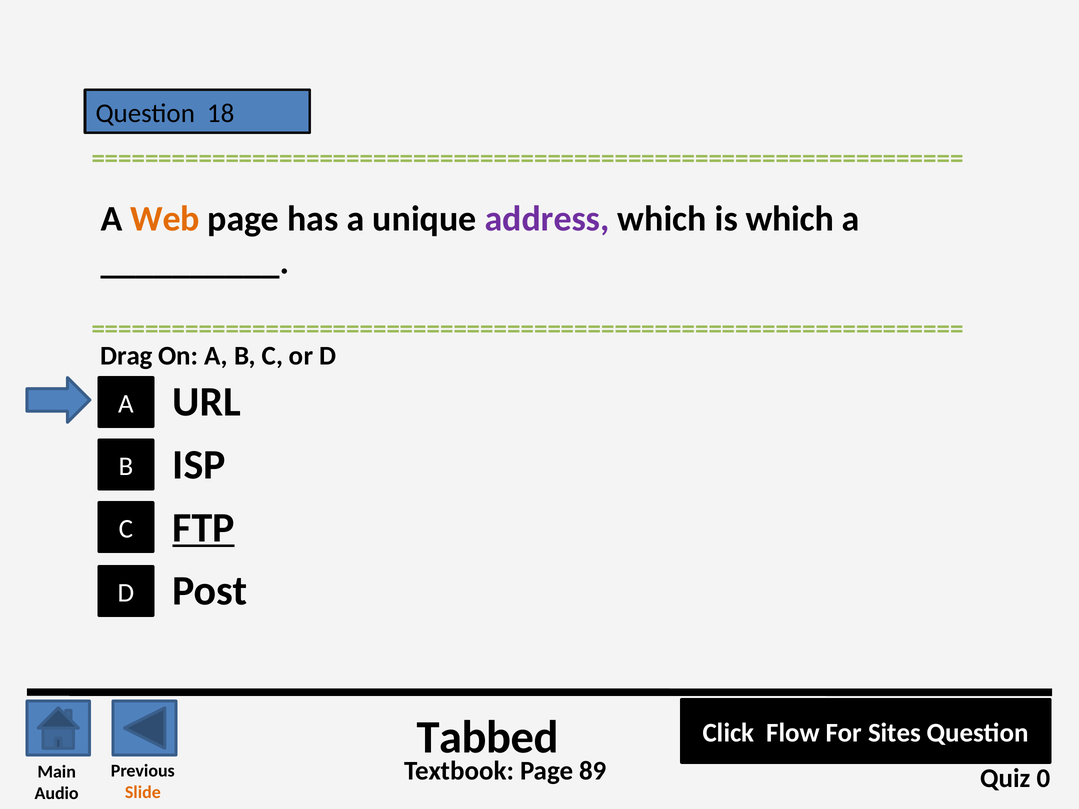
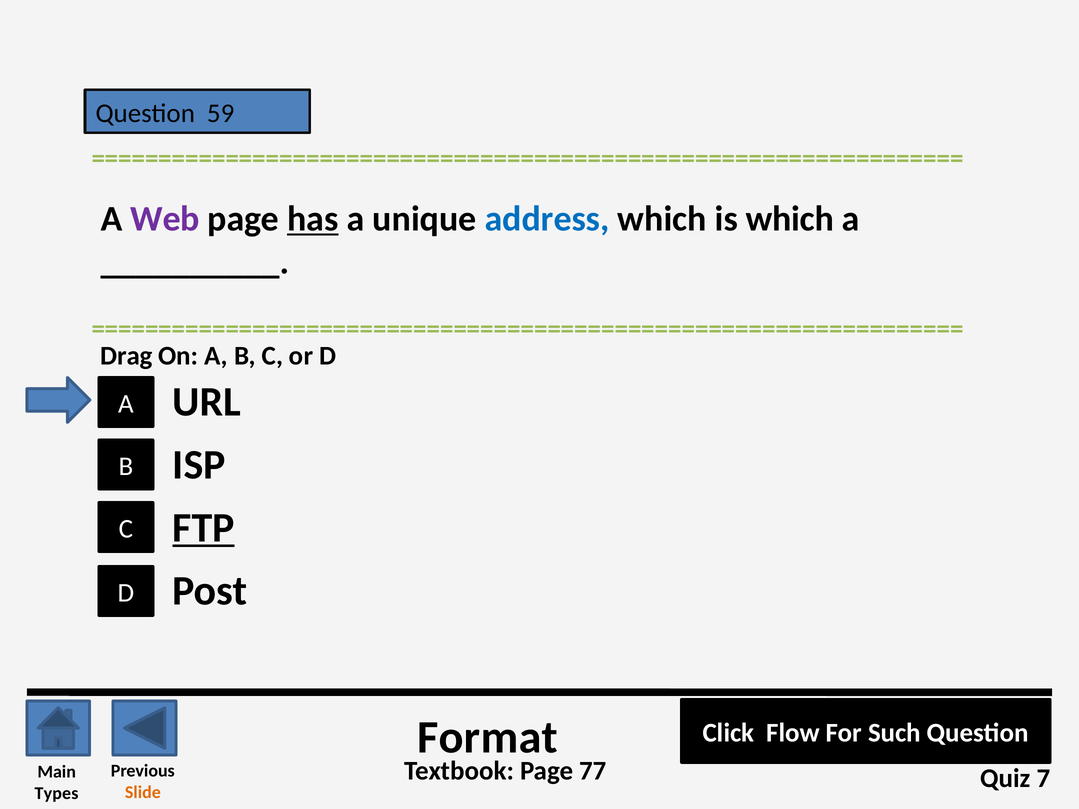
18: 18 -> 59
Web colour: orange -> purple
has underline: none -> present
address colour: purple -> blue
Tabbed: Tabbed -> Format
Sites: Sites -> Such
89: 89 -> 77
0: 0 -> 7
Audio: Audio -> Types
